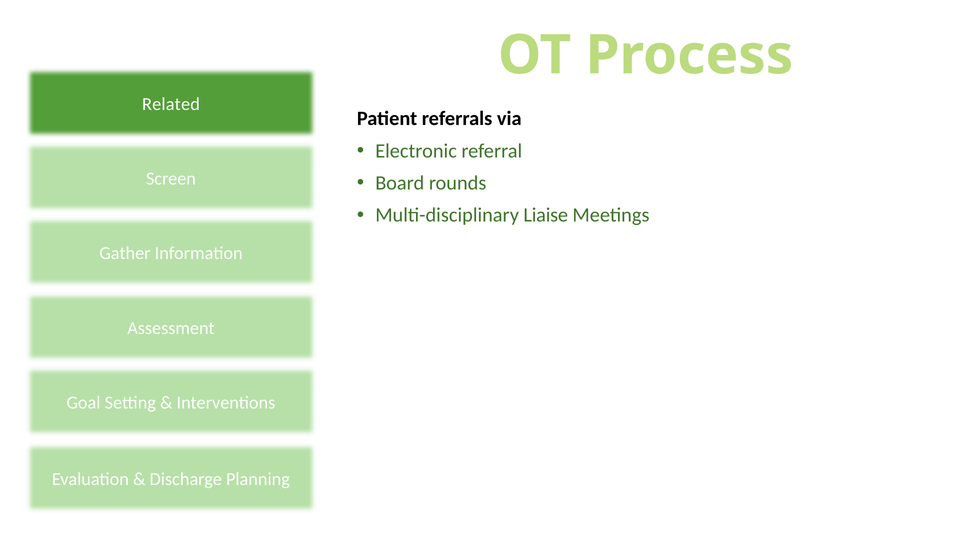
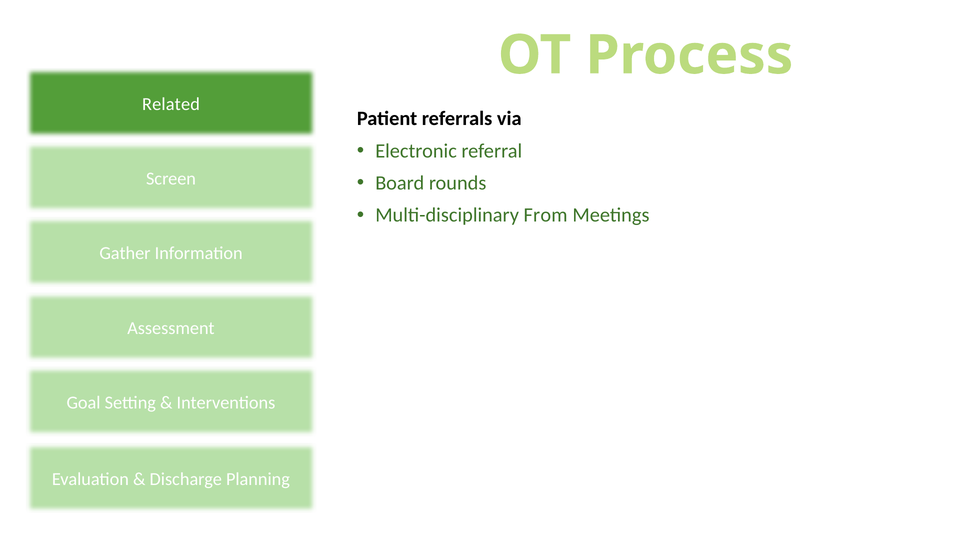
Liaise: Liaise -> From
